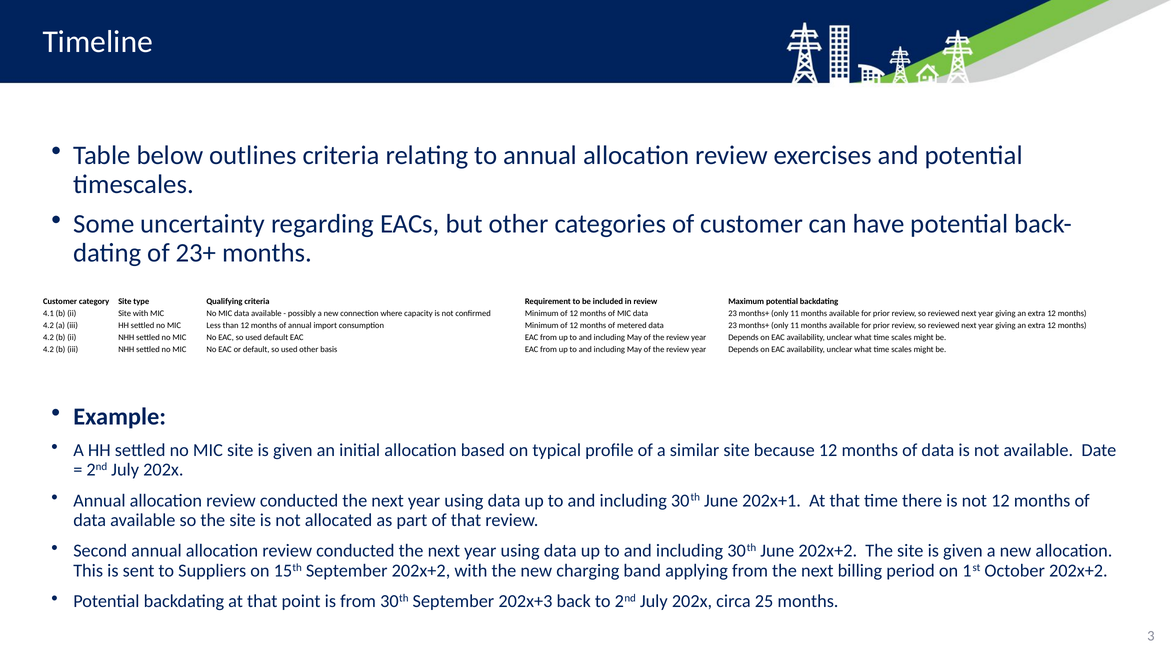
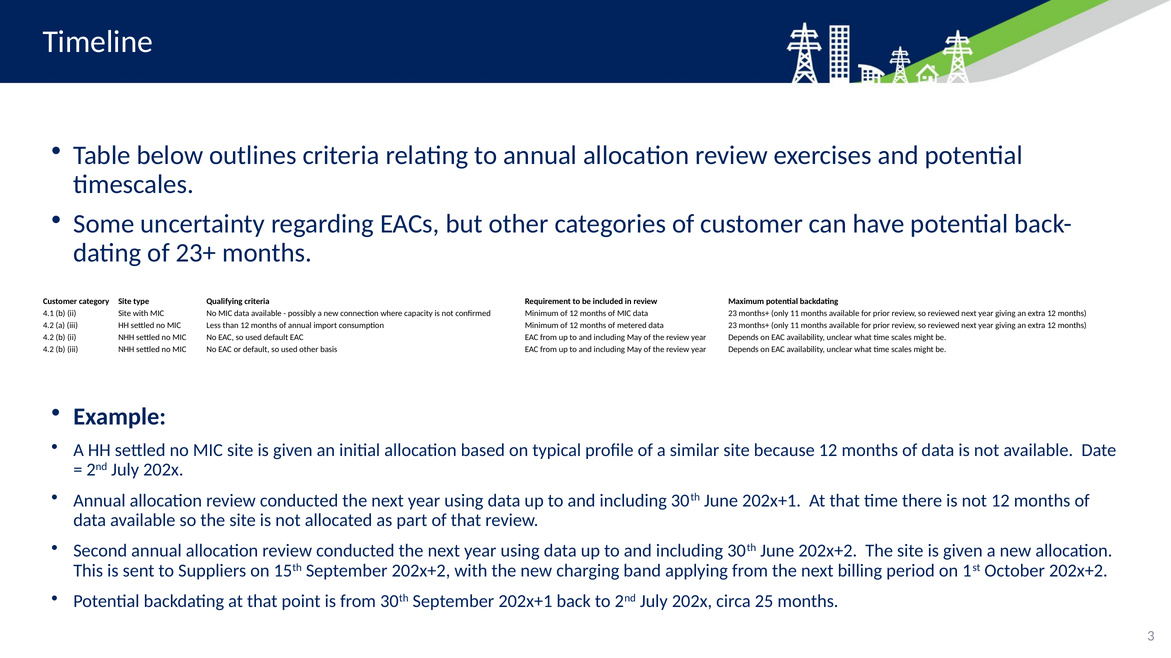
September 202x+3: 202x+3 -> 202x+1
